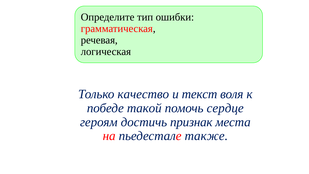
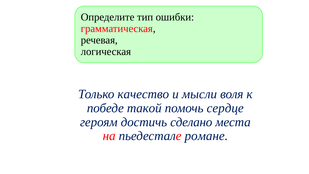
текст: текст -> мысли
признак: признак -> сделано
также: также -> романе
